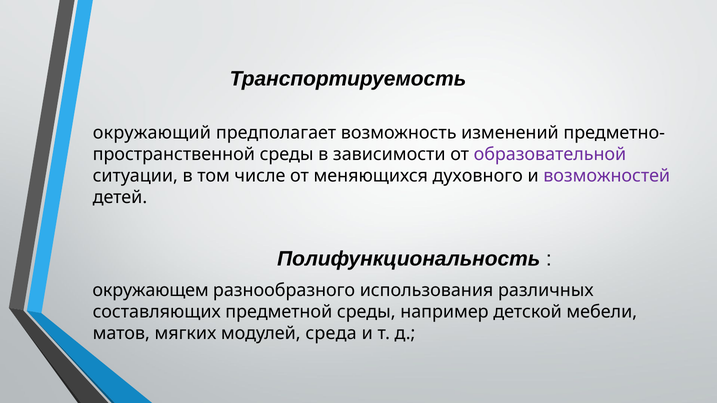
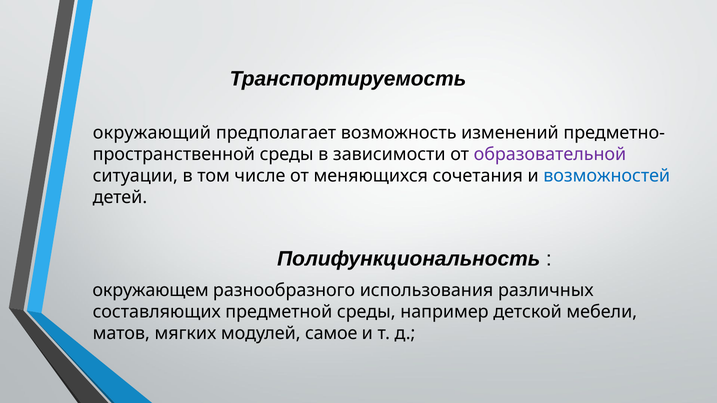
духовного: духовного -> сочетания
возможностей colour: purple -> blue
среда: среда -> самое
